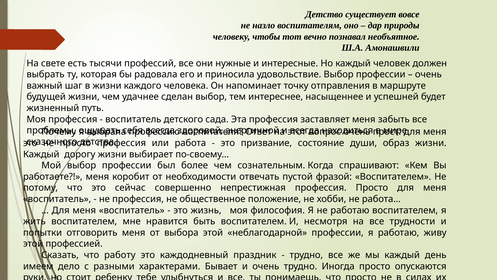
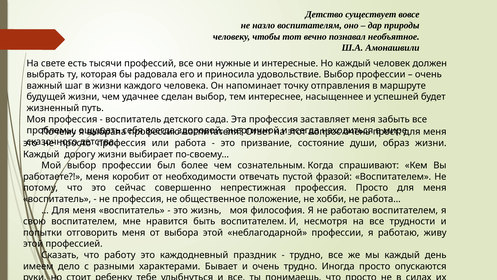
жить: жить -> свою
